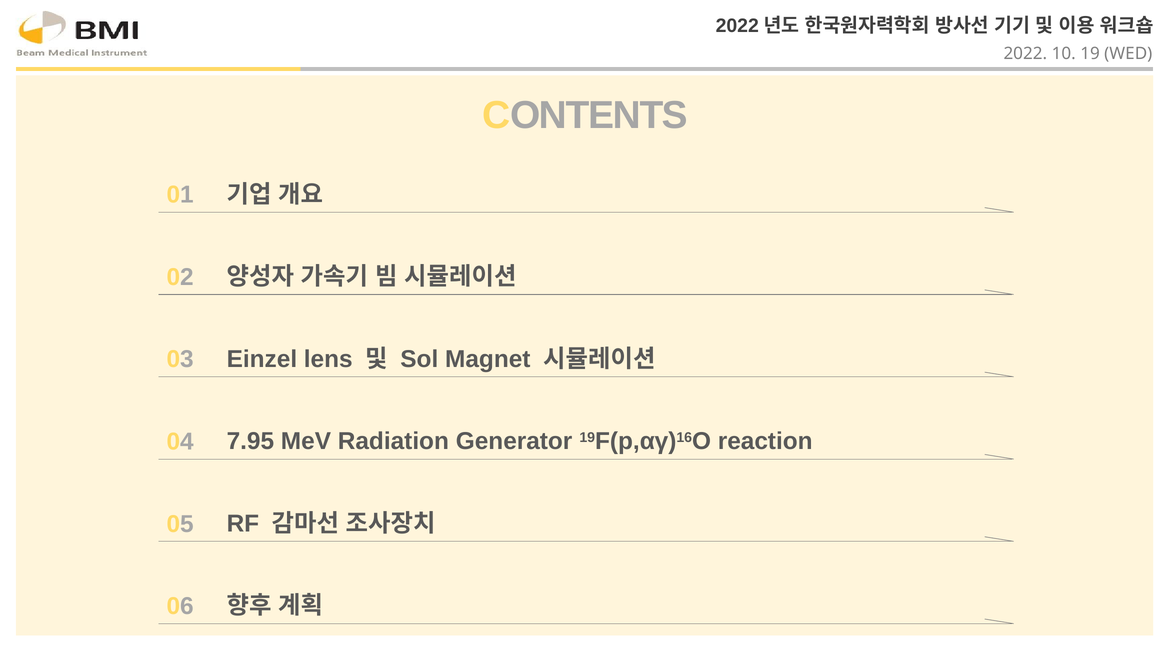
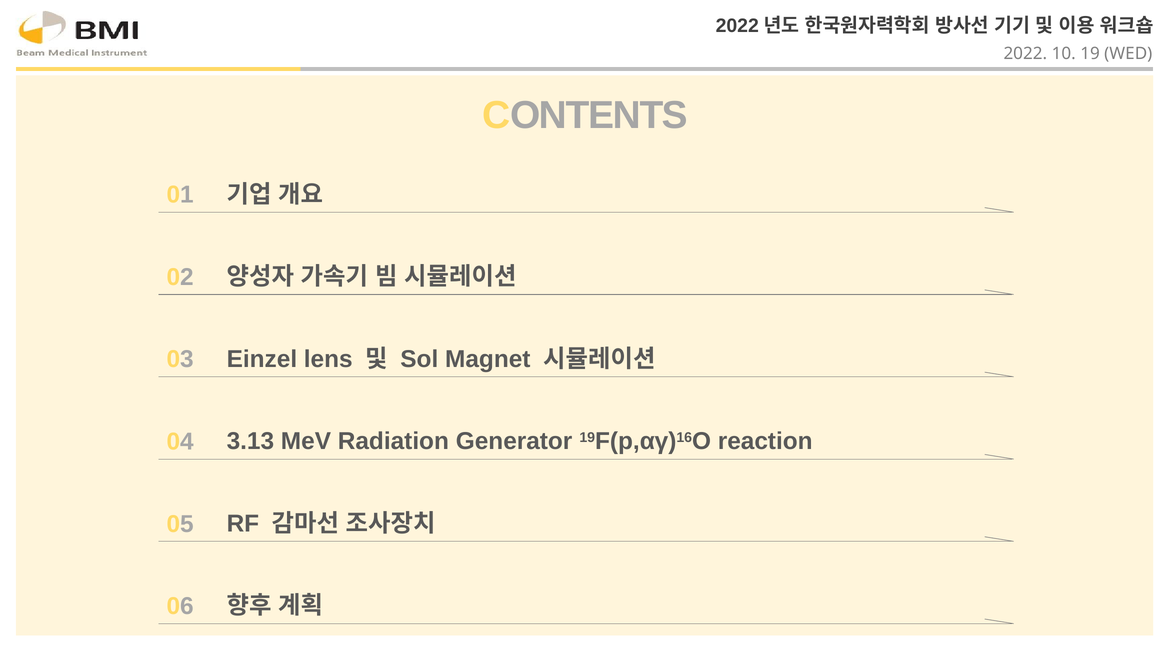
7.95: 7.95 -> 3.13
